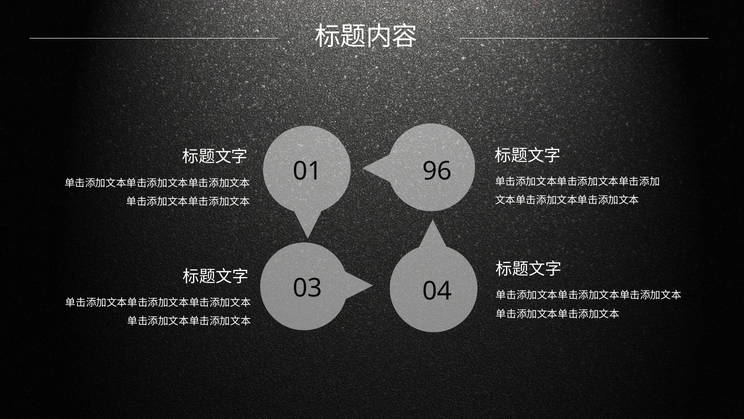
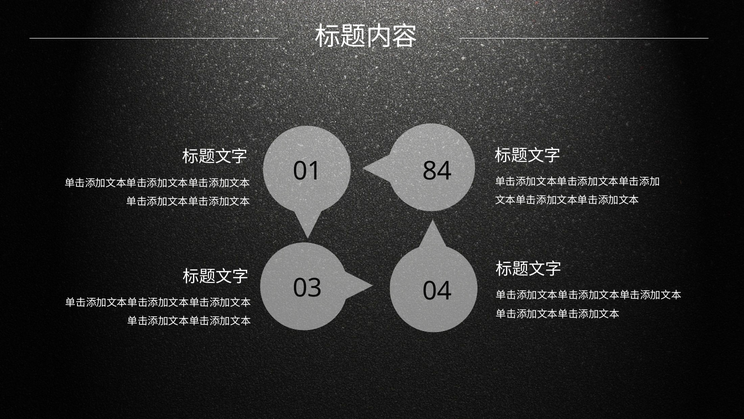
96: 96 -> 84
